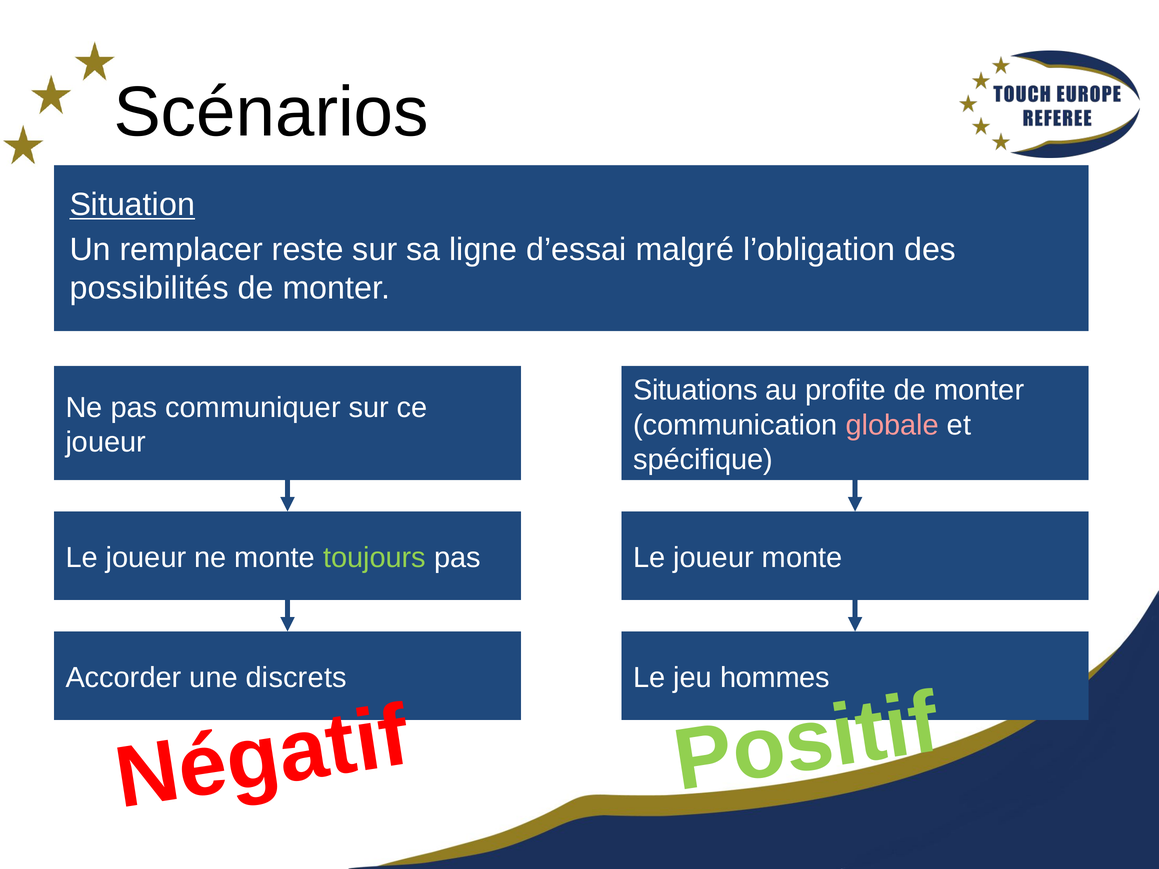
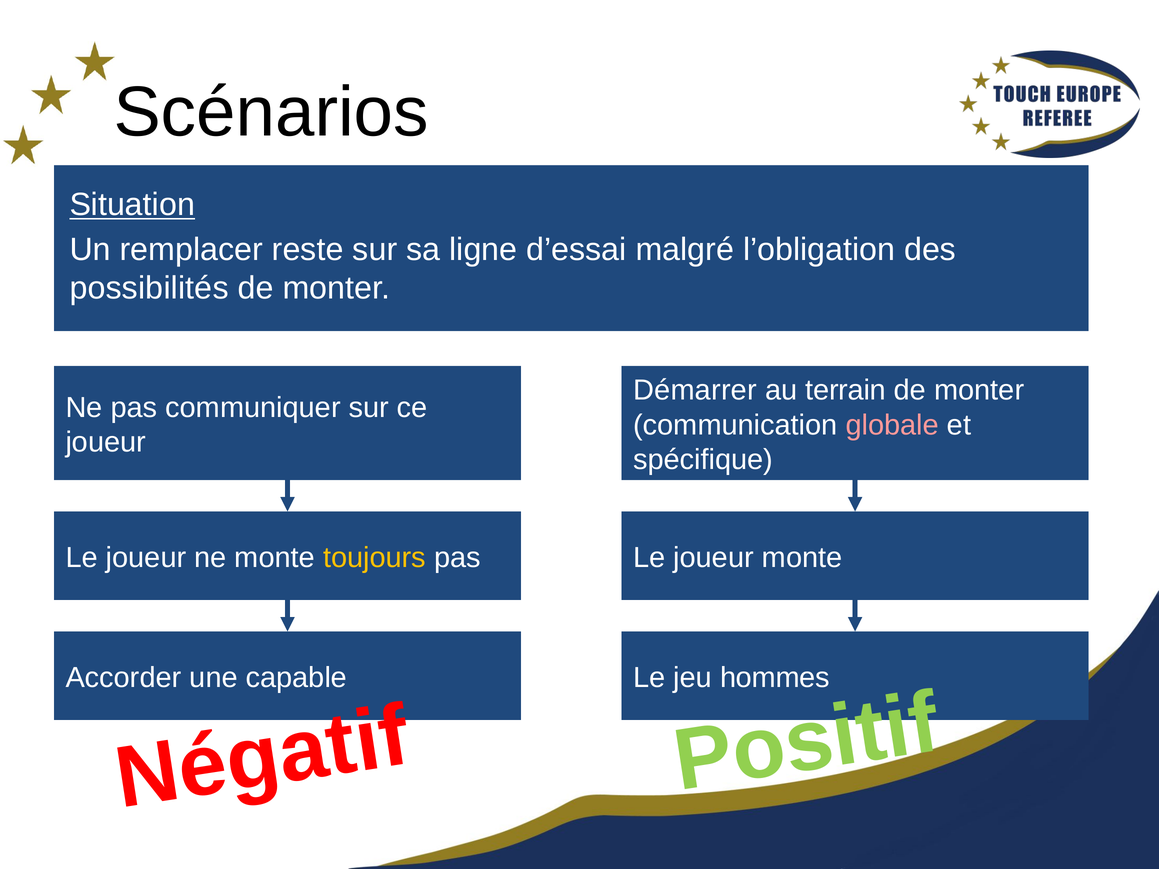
Situations: Situations -> Démarrer
profite: profite -> terrain
toujours colour: light green -> yellow
discrets: discrets -> capable
